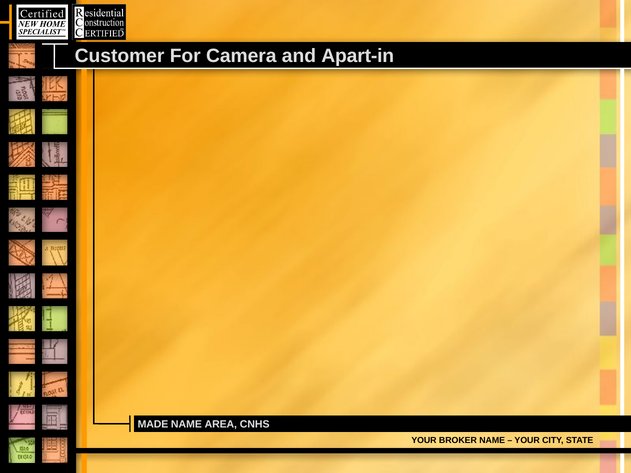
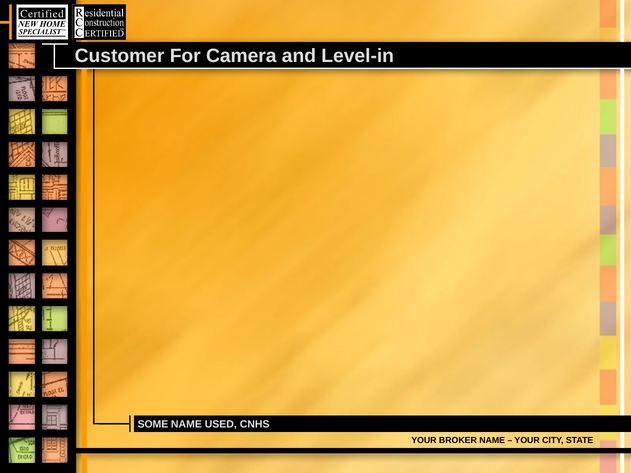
Apart-in: Apart-in -> Level-in
MADE: MADE -> SOME
AREA: AREA -> USED
